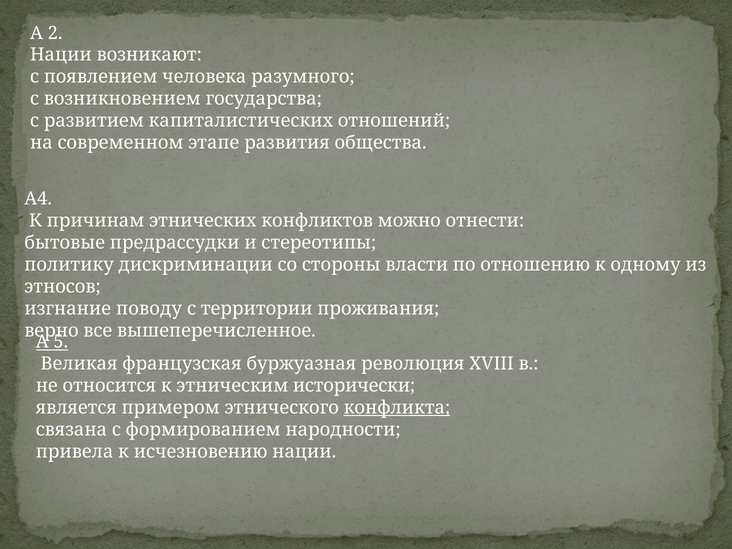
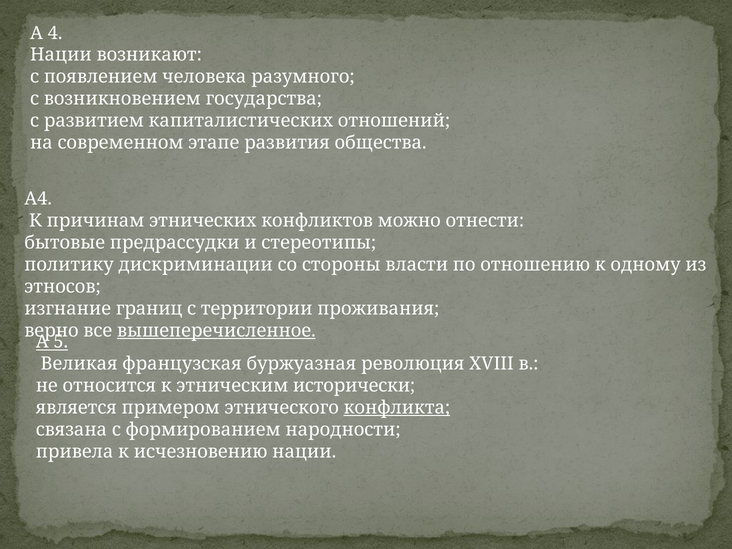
2: 2 -> 4
поводу: поводу -> границ
вышеперечисленное underline: none -> present
